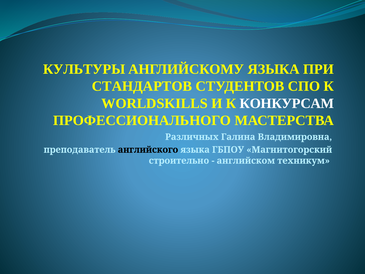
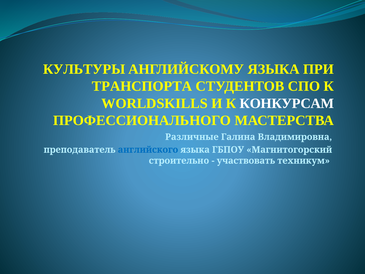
СТАНДАРТОВ: СТАНДАРТОВ -> ТРАНСПОРТА
Различных: Различных -> Различные
английского colour: black -> blue
английском: английском -> участвовать
